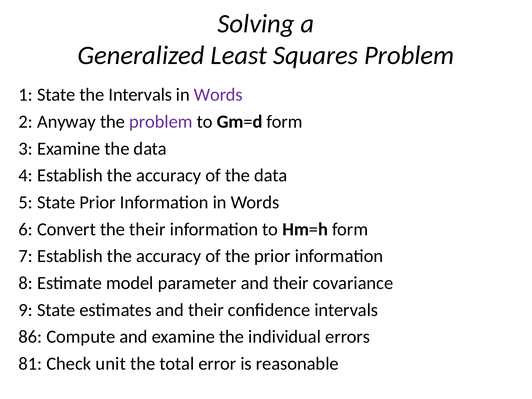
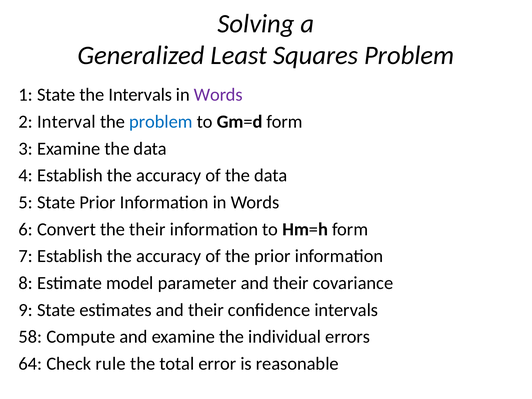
Anyway: Anyway -> Interval
problem at (161, 122) colour: purple -> blue
86: 86 -> 58
81: 81 -> 64
unit: unit -> rule
